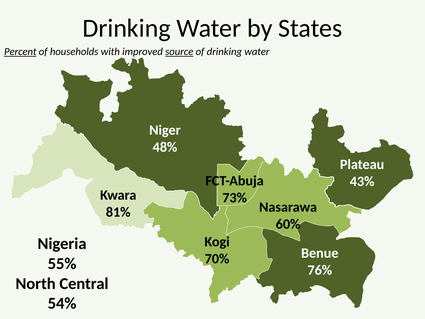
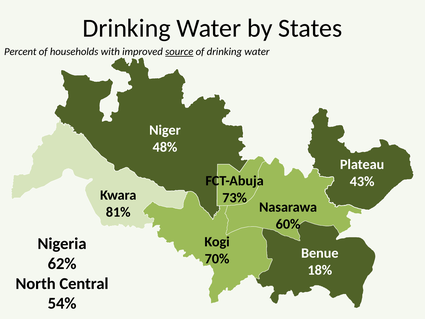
Percent underline: present -> none
55%: 55% -> 62%
76%: 76% -> 18%
